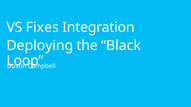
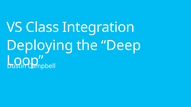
Fixes: Fixes -> Class
Black: Black -> Deep
